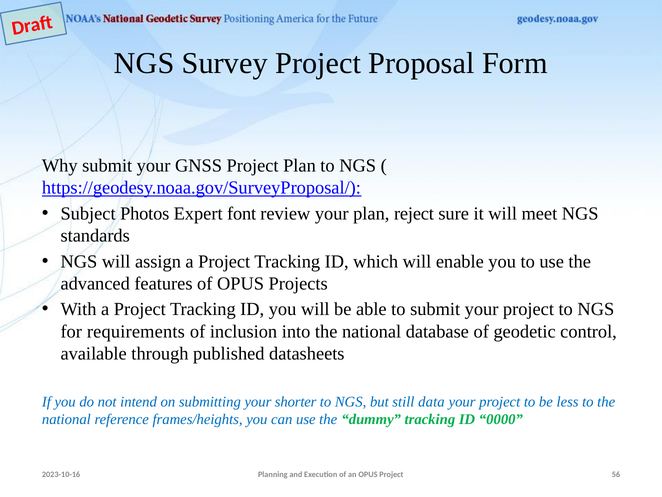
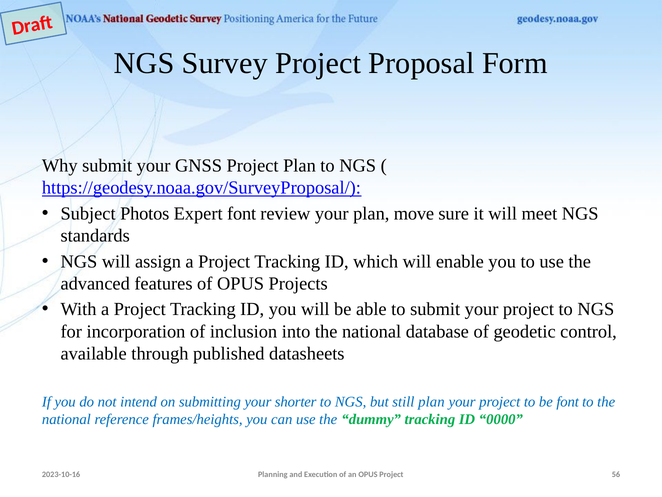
reject: reject -> move
requirements: requirements -> incorporation
still data: data -> plan
be less: less -> font
